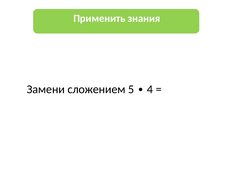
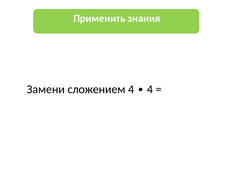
сложением 5: 5 -> 4
